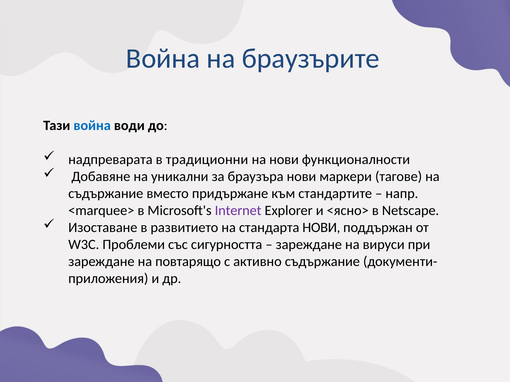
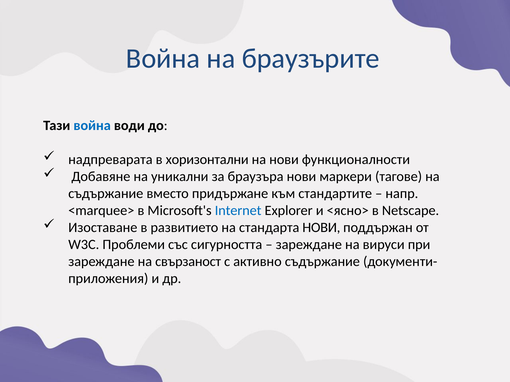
традиционни: традиционни -> хоризонтални
Internet colour: purple -> blue
повтарящо: повтарящо -> свързаност
